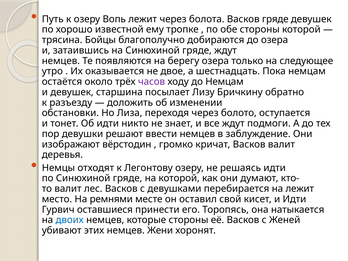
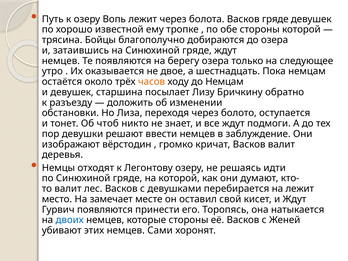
часов colour: purple -> orange
Об идти: идти -> чтоб
ремнями: ремнями -> замечает
и Идти: Идти -> Ждут
Гурвич оставшиеся: оставшиеся -> появляются
Жени: Жени -> Сами
